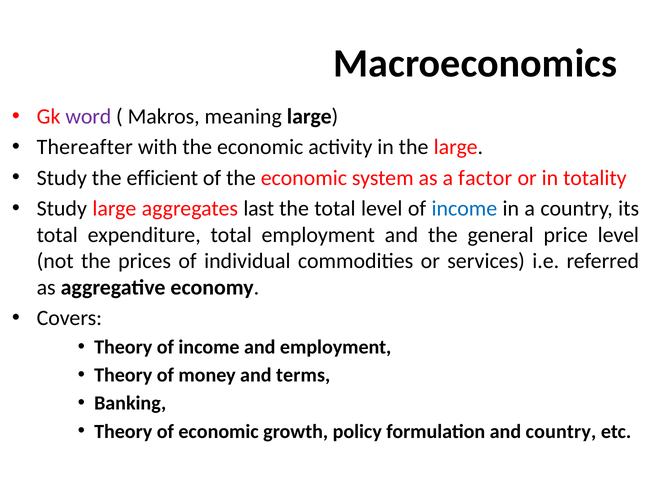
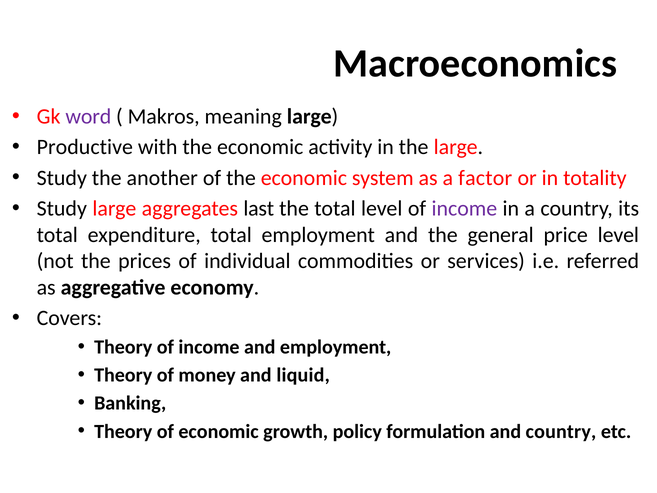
Thereafter: Thereafter -> Productive
efficient: efficient -> another
income at (464, 208) colour: blue -> purple
terms: terms -> liquid
